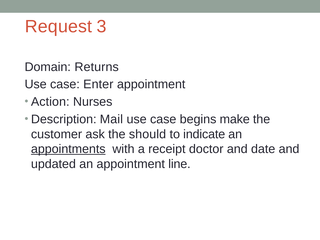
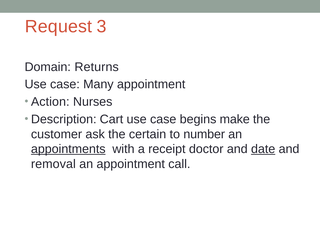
Enter: Enter -> Many
Mail: Mail -> Cart
should: should -> certain
indicate: indicate -> number
date underline: none -> present
updated: updated -> removal
line: line -> call
